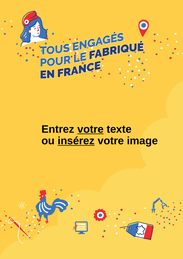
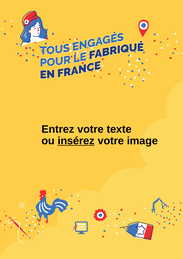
votre at (90, 129) underline: present -> none
